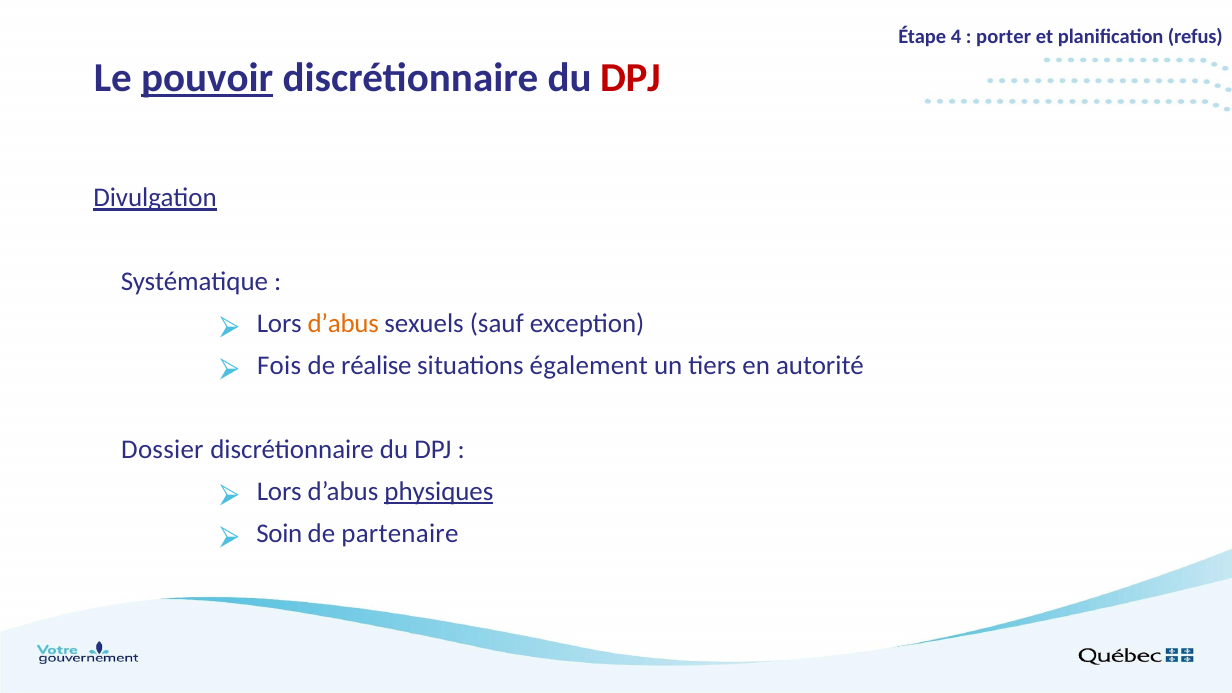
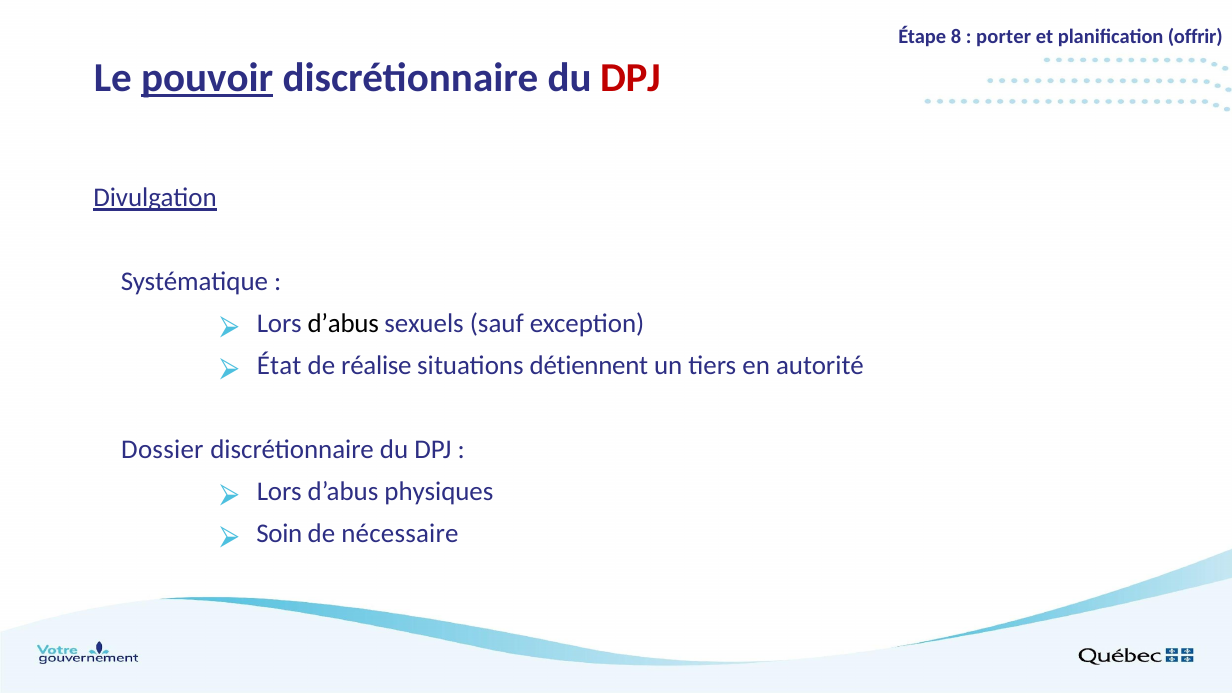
4: 4 -> 8
refus: refus -> offrir
d’abus at (343, 324) colour: orange -> black
Fois: Fois -> État
également: également -> détiennent
physiques underline: present -> none
partenaire: partenaire -> nécessaire
